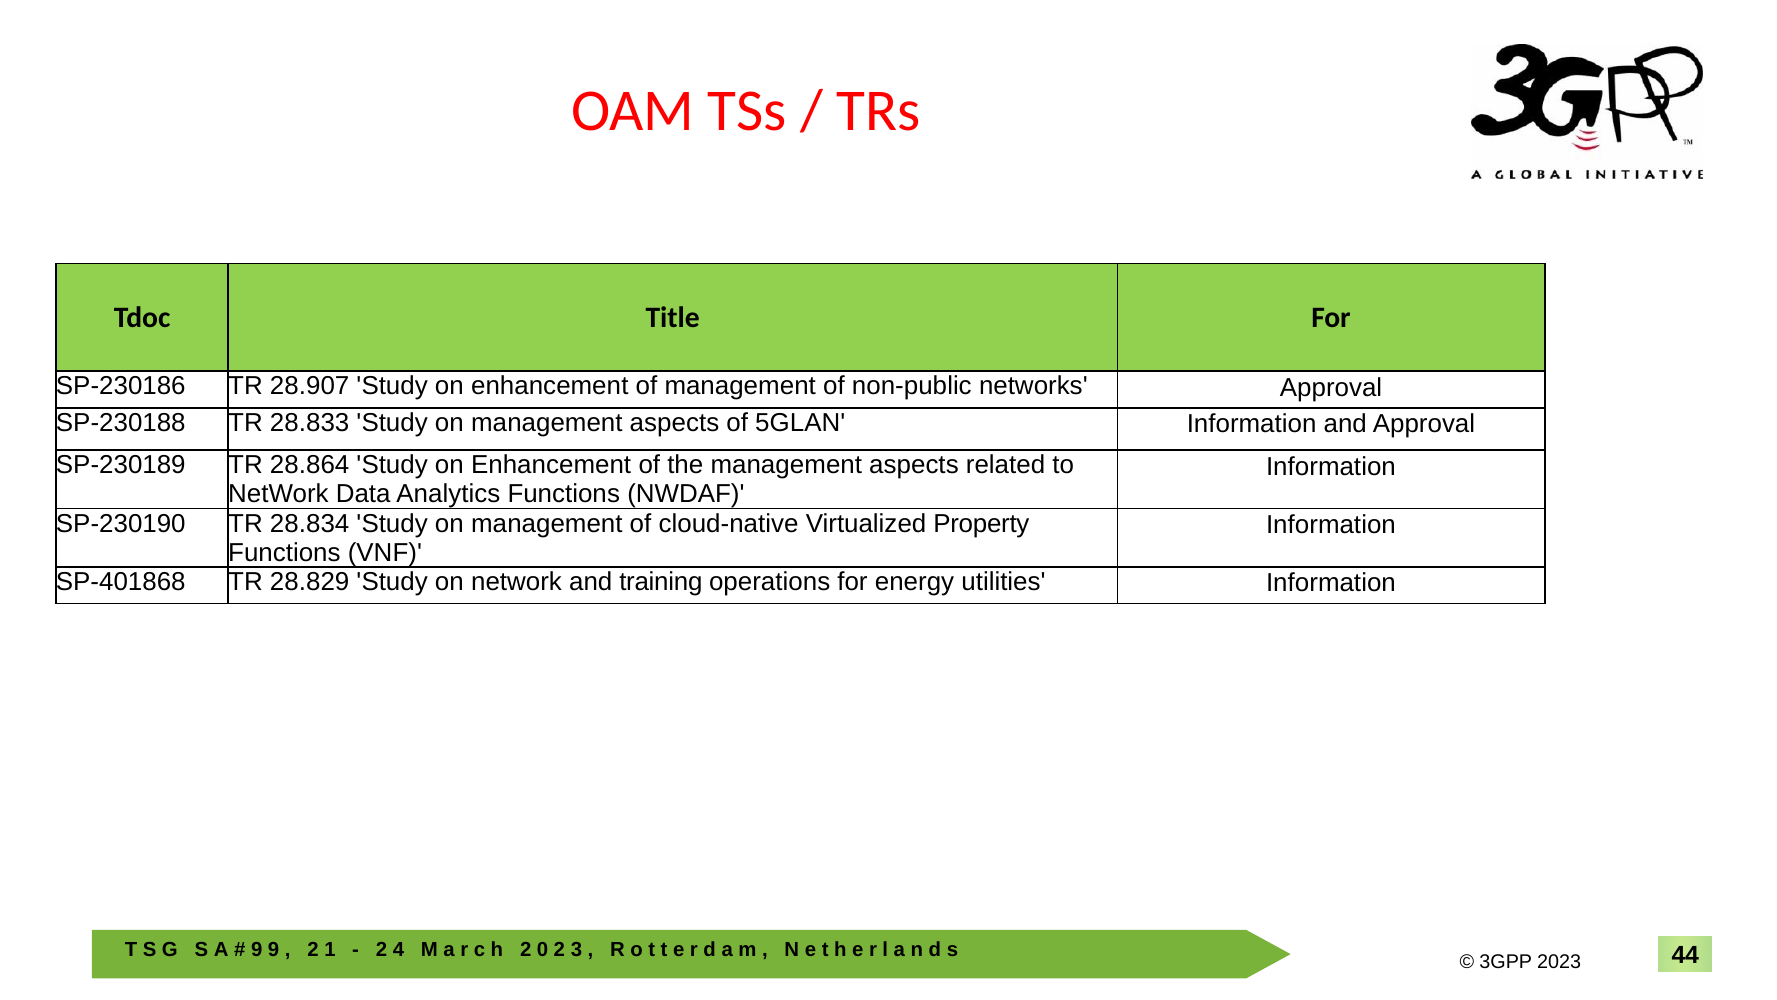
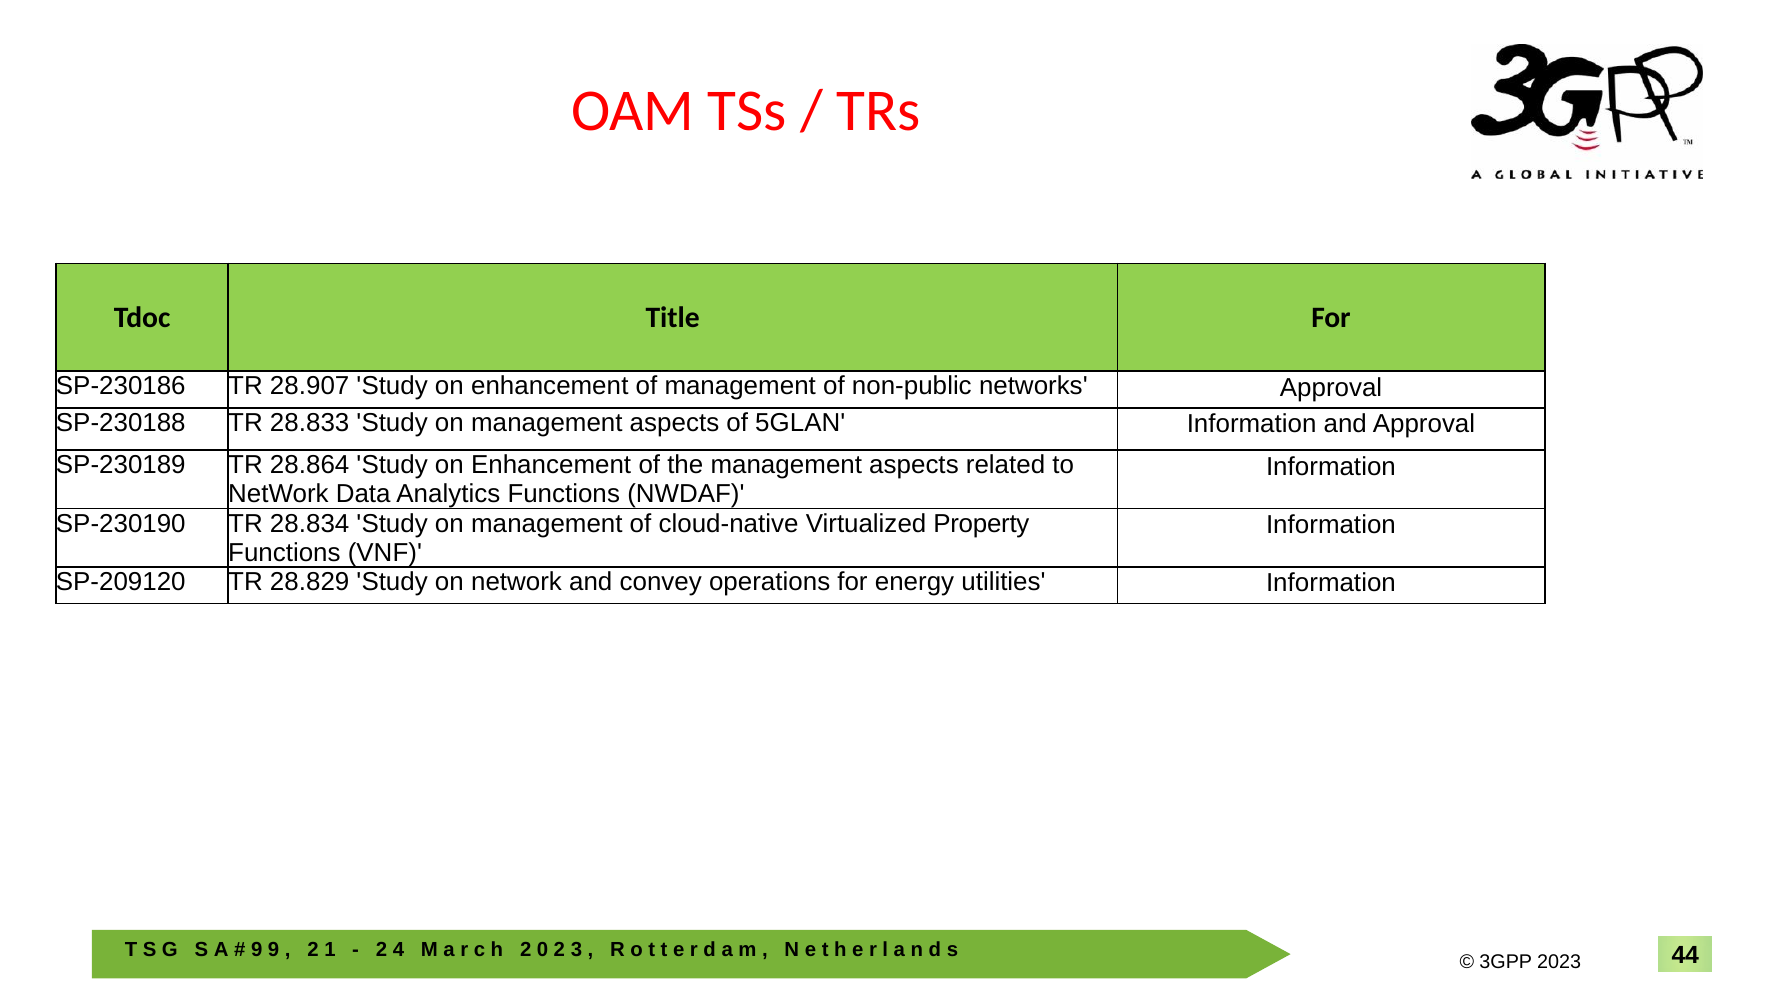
SP-401868: SP-401868 -> SP-209120
training: training -> convey
